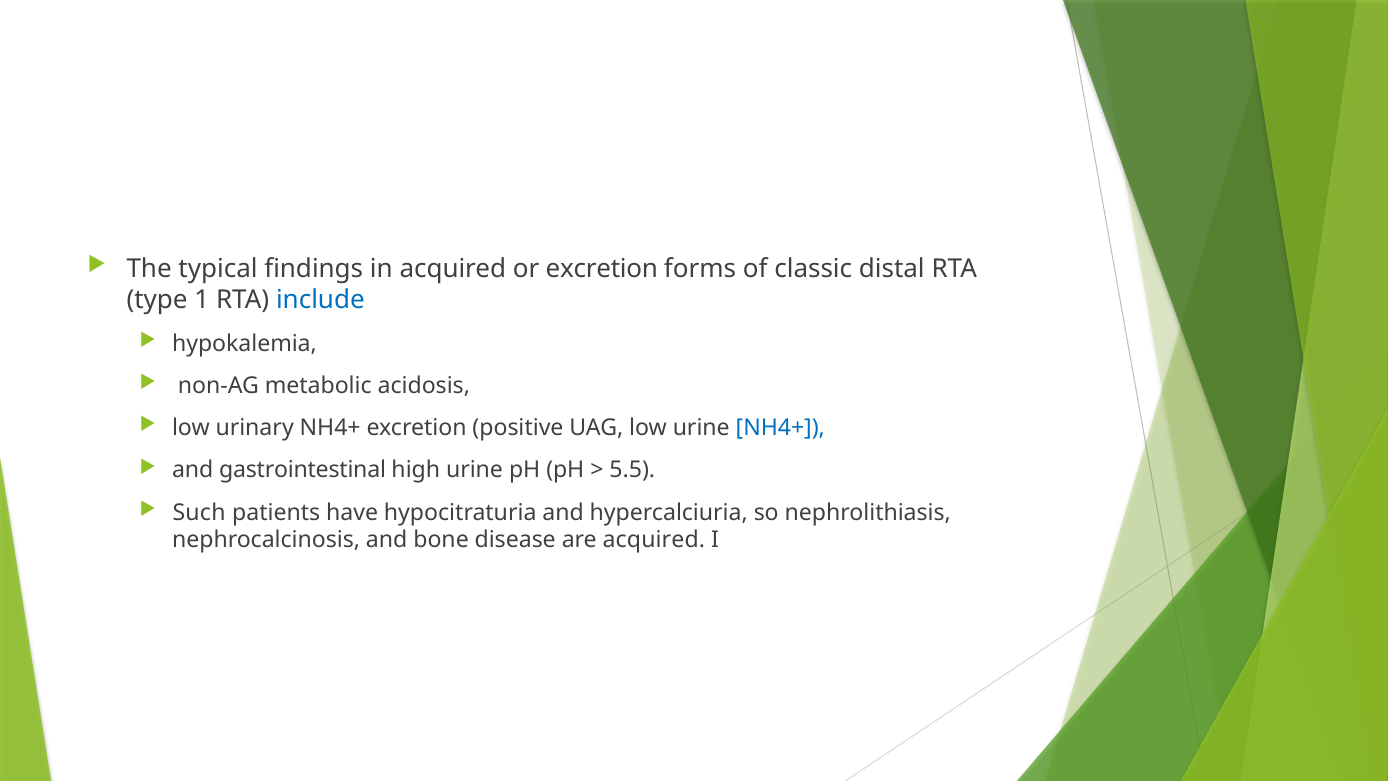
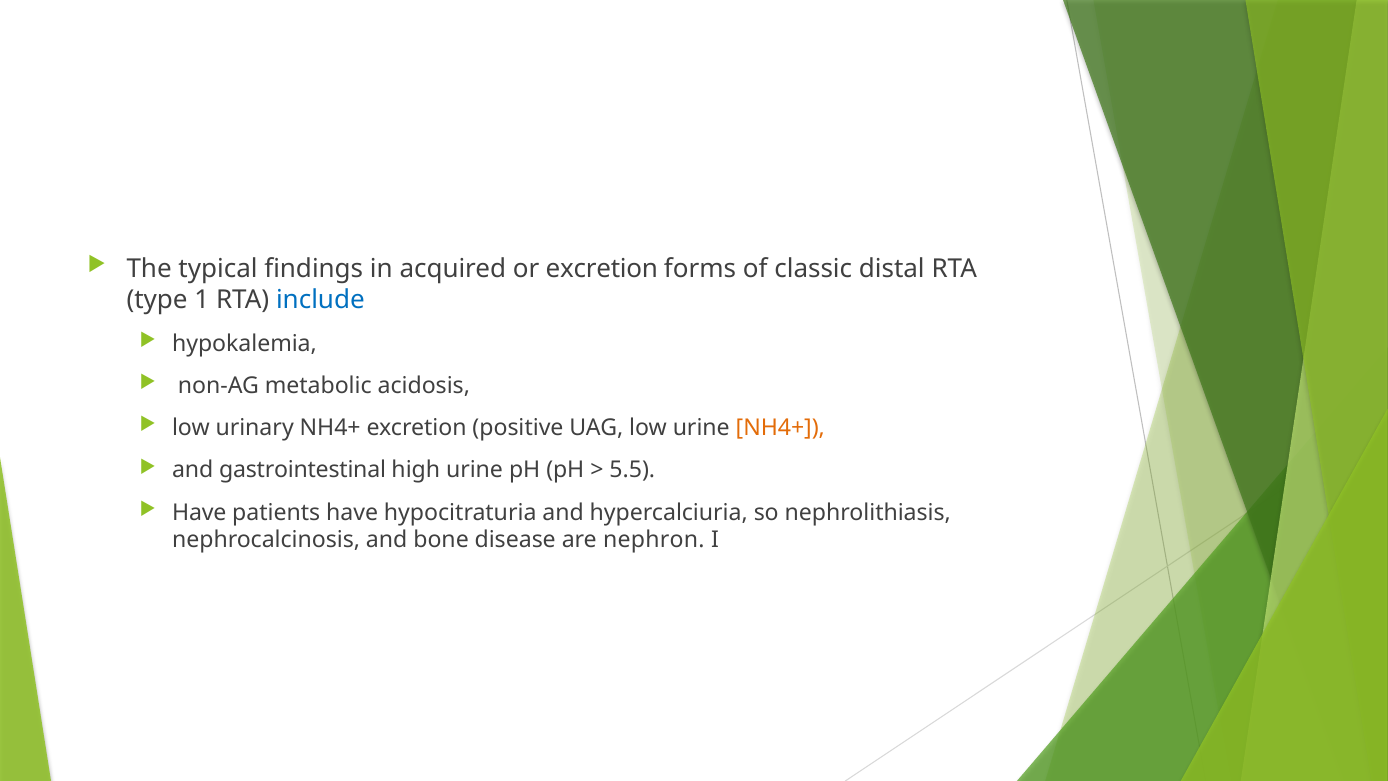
NH4+ at (780, 428) colour: blue -> orange
Such at (199, 512): Such -> Have
are acquired: acquired -> nephron
